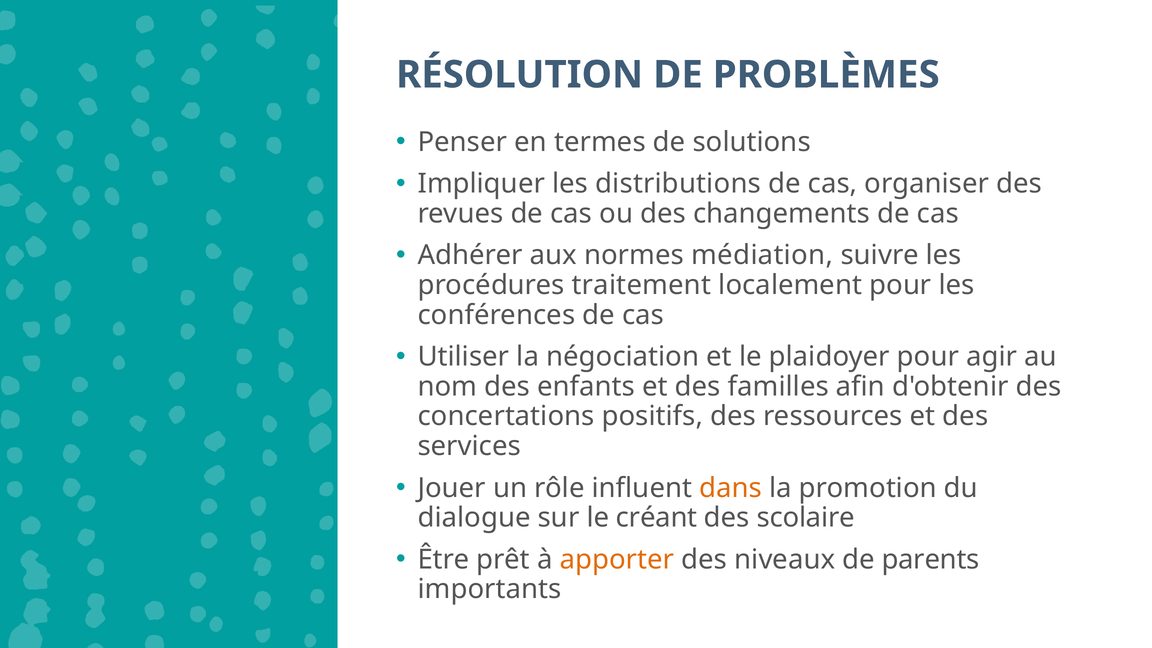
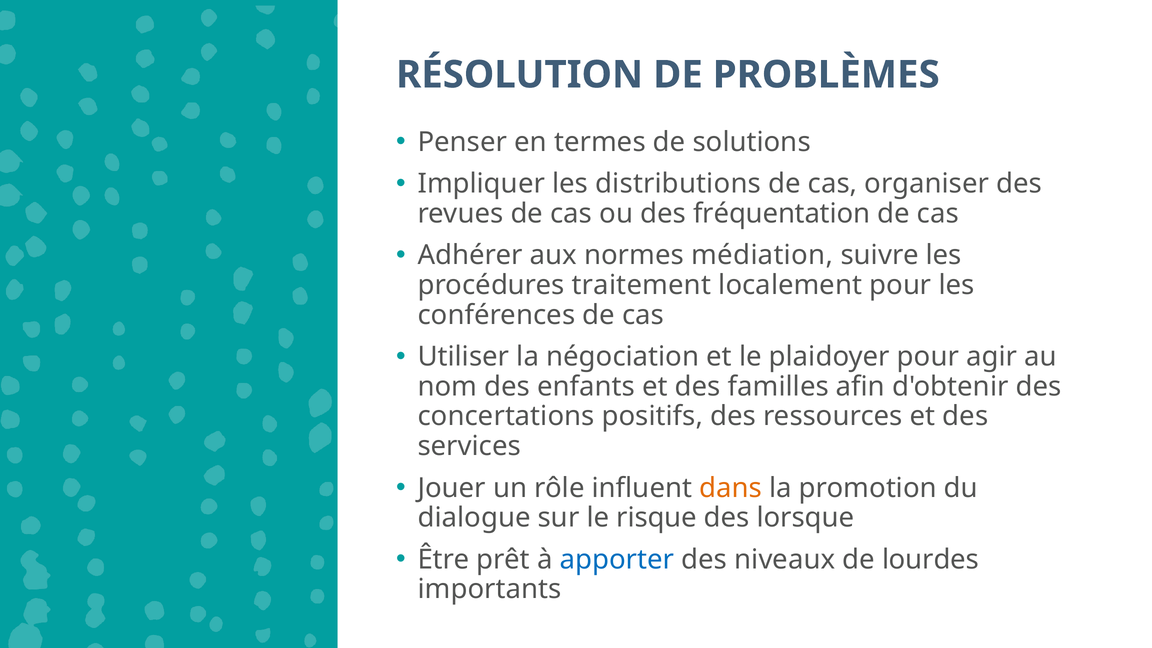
changements: changements -> fréquentation
créant: créant -> risque
scolaire: scolaire -> lorsque
apporter colour: orange -> blue
parents: parents -> lourdes
